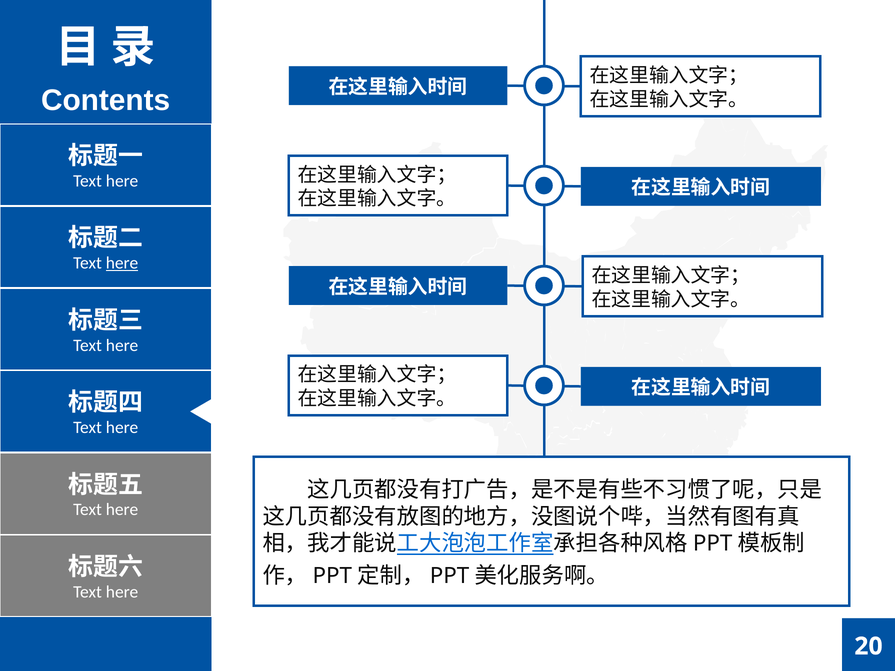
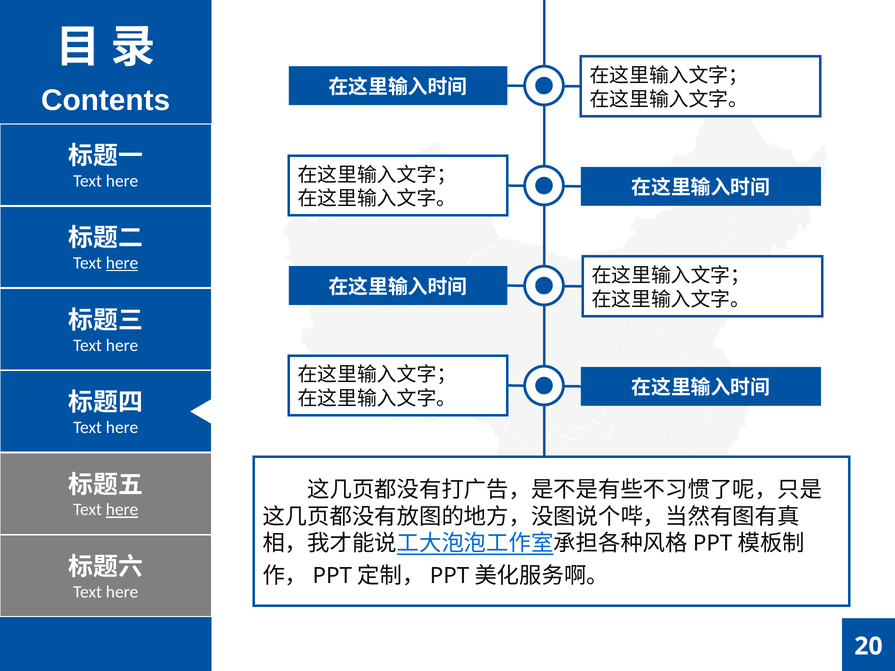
here at (122, 510) underline: none -> present
